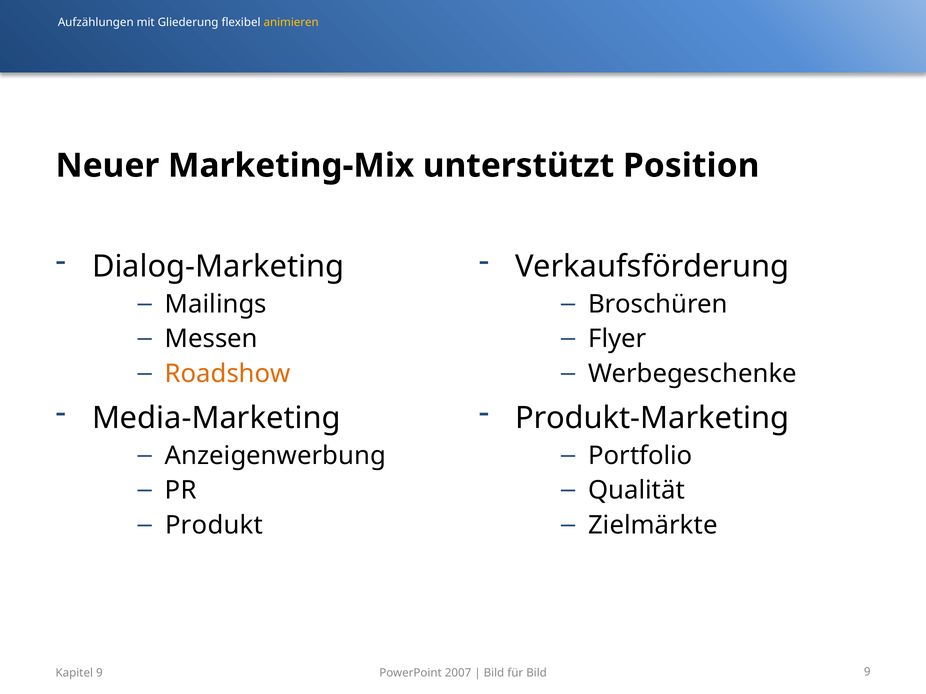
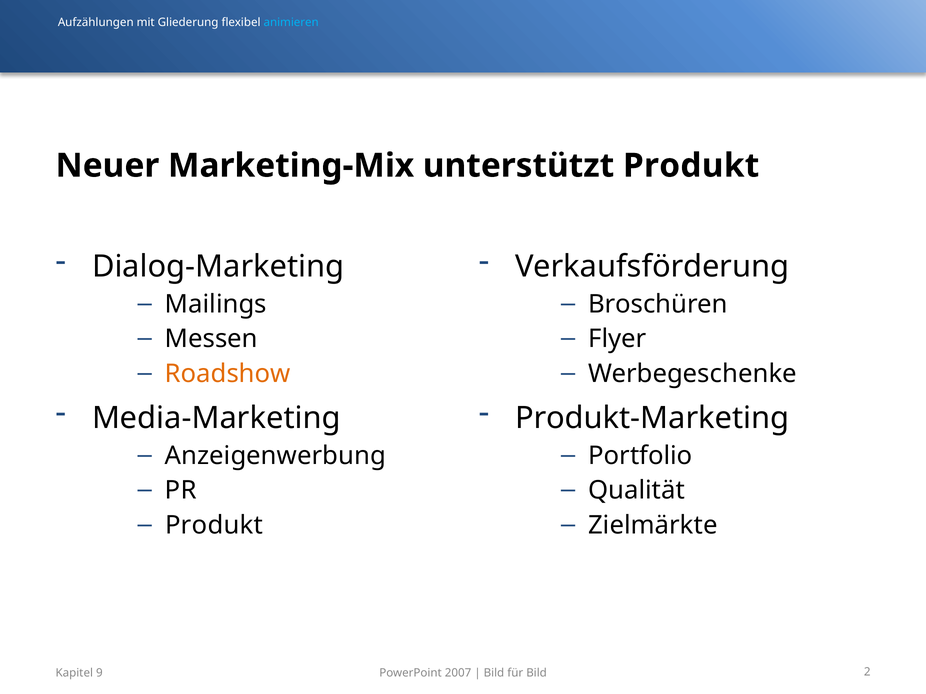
animieren colour: yellow -> light blue
unterstützt Position: Position -> Produkt
Bild 9: 9 -> 2
